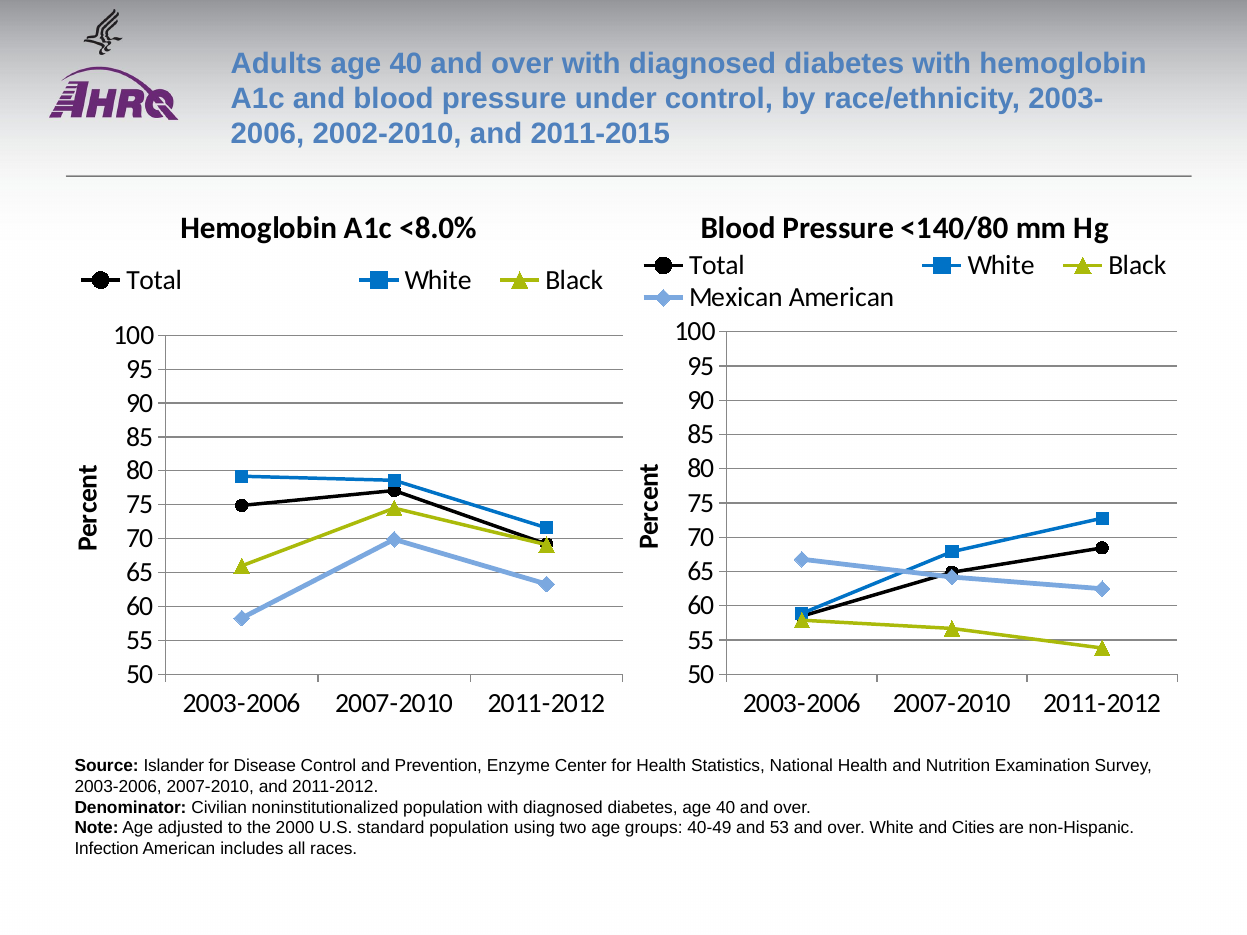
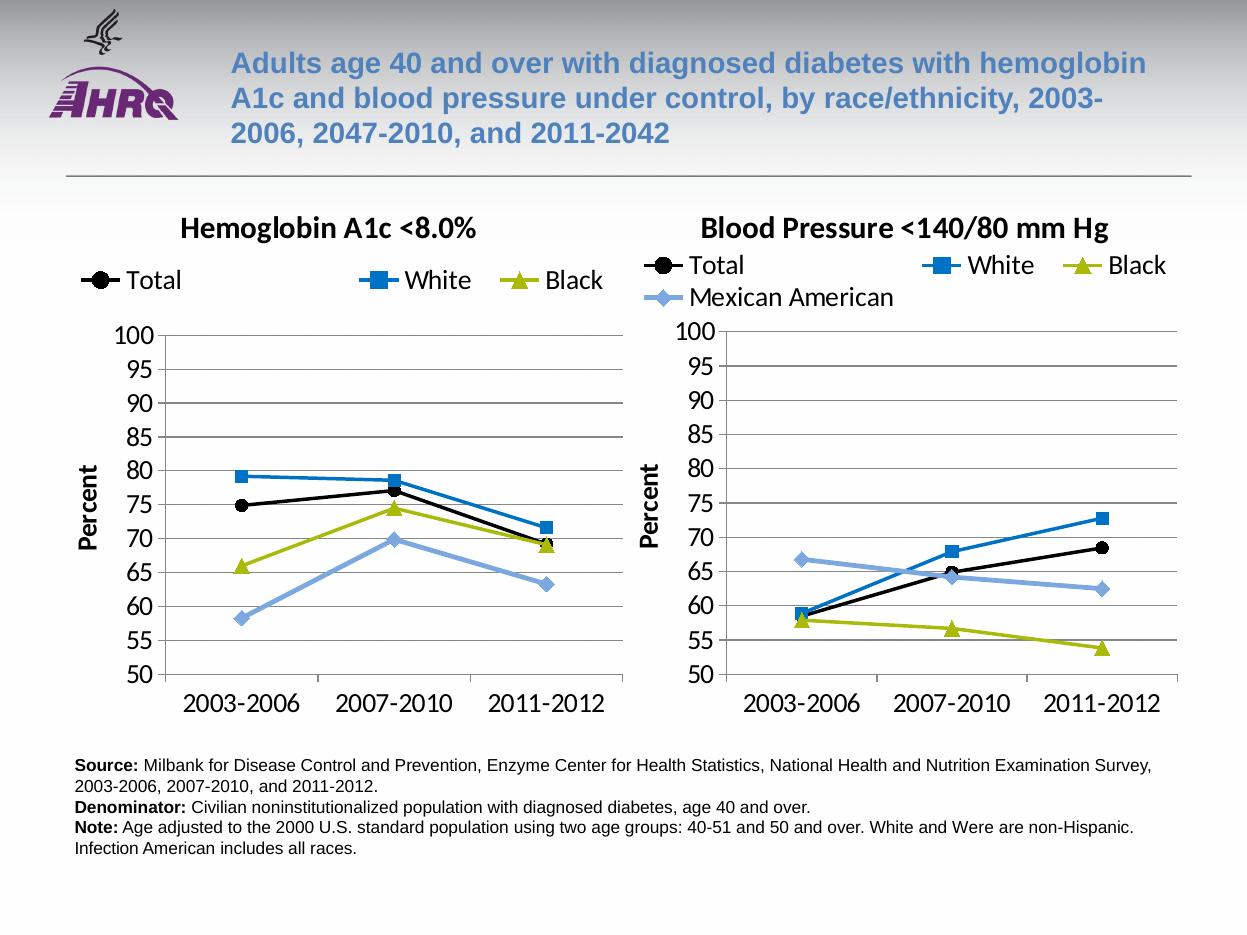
2002-2010: 2002-2010 -> 2047-2010
2011-2015: 2011-2015 -> 2011-2042
Islander: Islander -> Milbank
40-49: 40-49 -> 40-51
and 53: 53 -> 50
Cities: Cities -> Were
